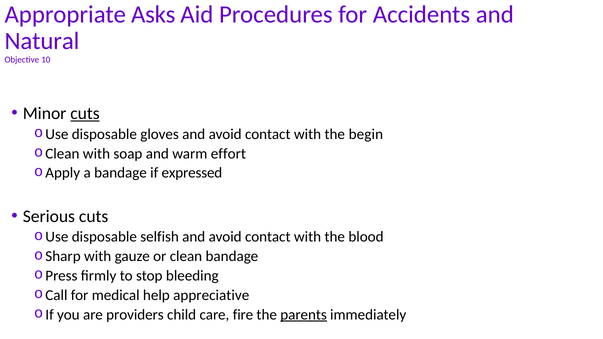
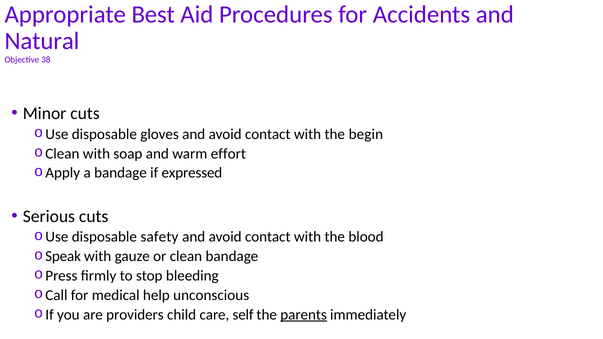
Asks: Asks -> Best
10: 10 -> 38
cuts at (85, 113) underline: present -> none
selfish: selfish -> safety
Sharp: Sharp -> Speak
appreciative: appreciative -> unconscious
fire: fire -> self
